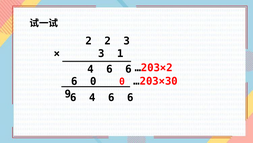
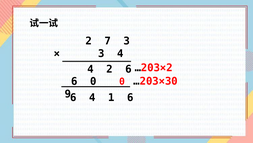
2 2: 2 -> 7
3 1: 1 -> 4
6 at (110, 69): 6 -> 2
6 4 6: 6 -> 1
